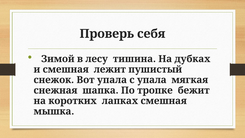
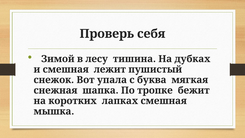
с упала: упала -> буква
